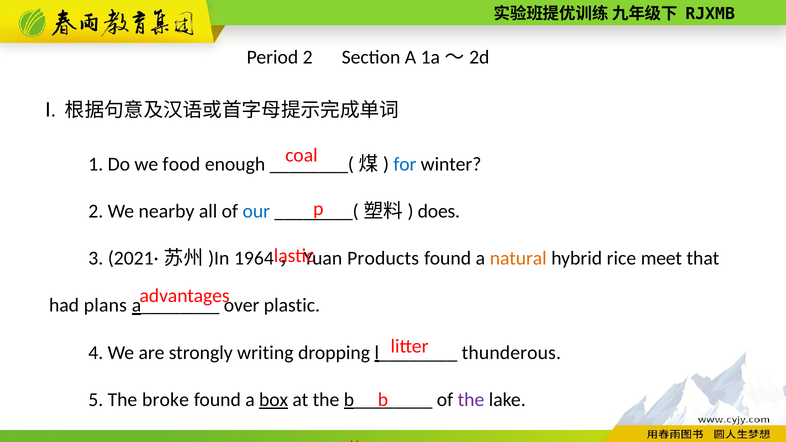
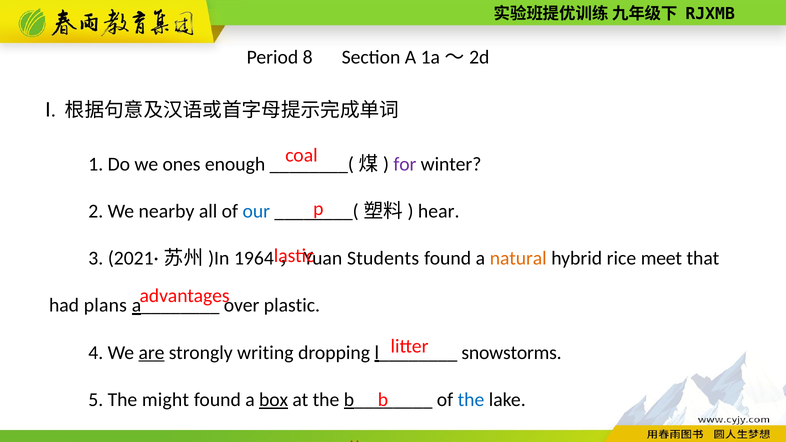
Period 2: 2 -> 8
food: food -> ones
for colour: blue -> purple
does: does -> hear
Products: Products -> Students
are underline: none -> present
thunderous: thunderous -> snowstorms
broke: broke -> might
the at (471, 400) colour: purple -> blue
